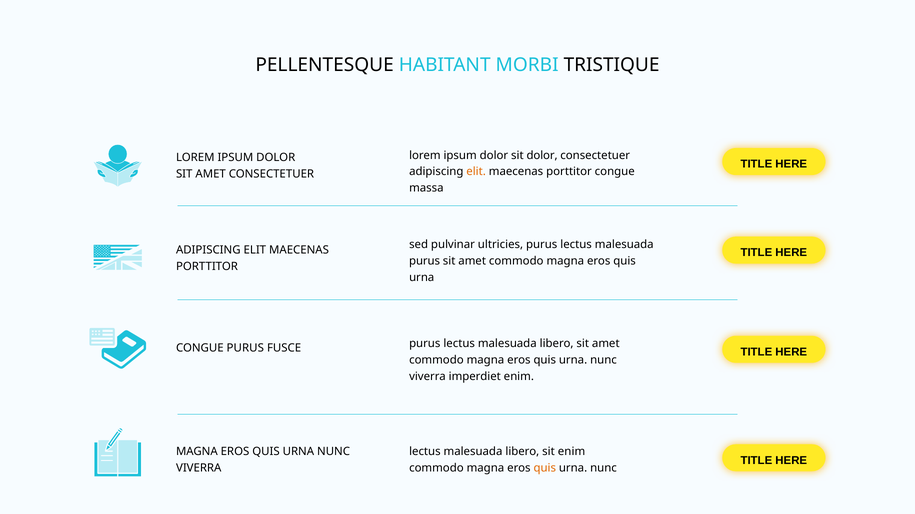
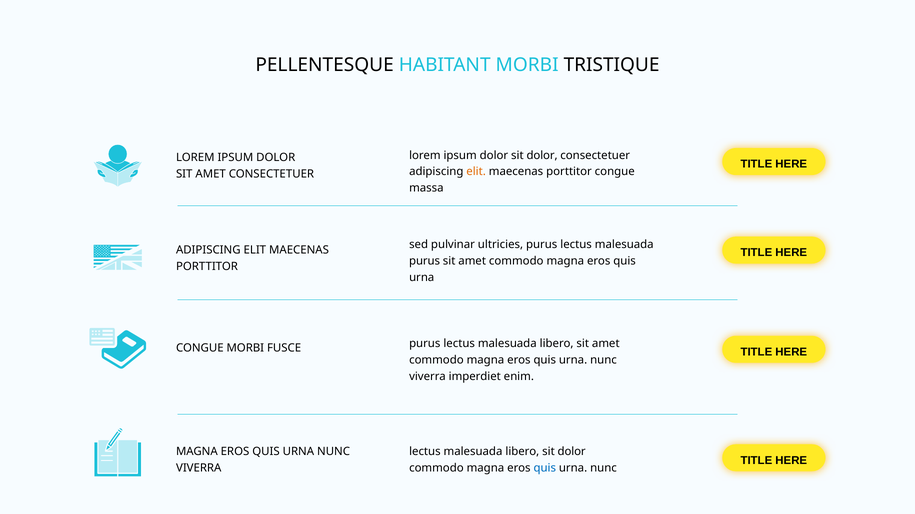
CONGUE PURUS: PURUS -> MORBI
libero sit enim: enim -> dolor
quis at (545, 468) colour: orange -> blue
